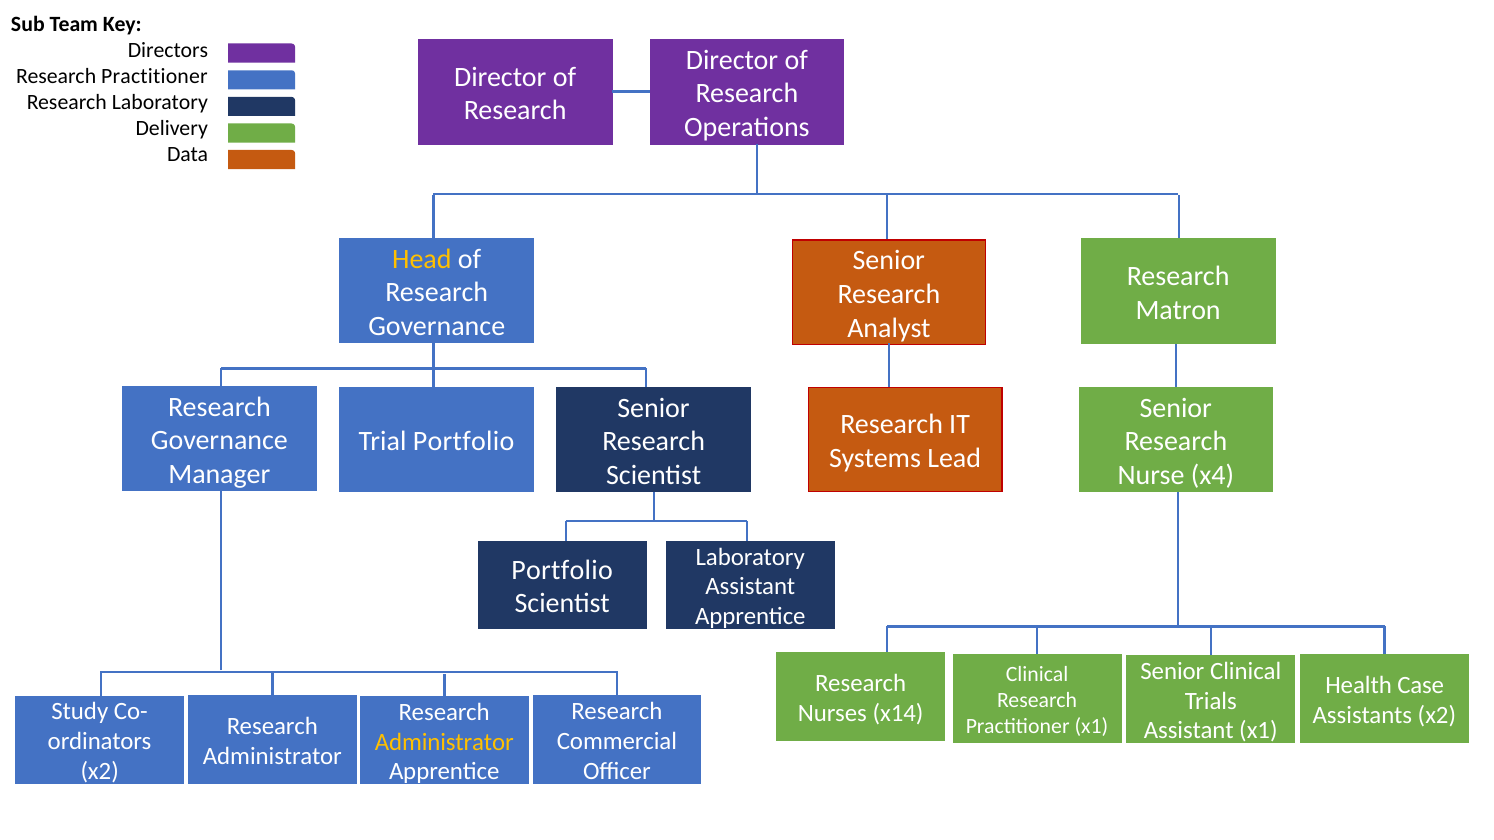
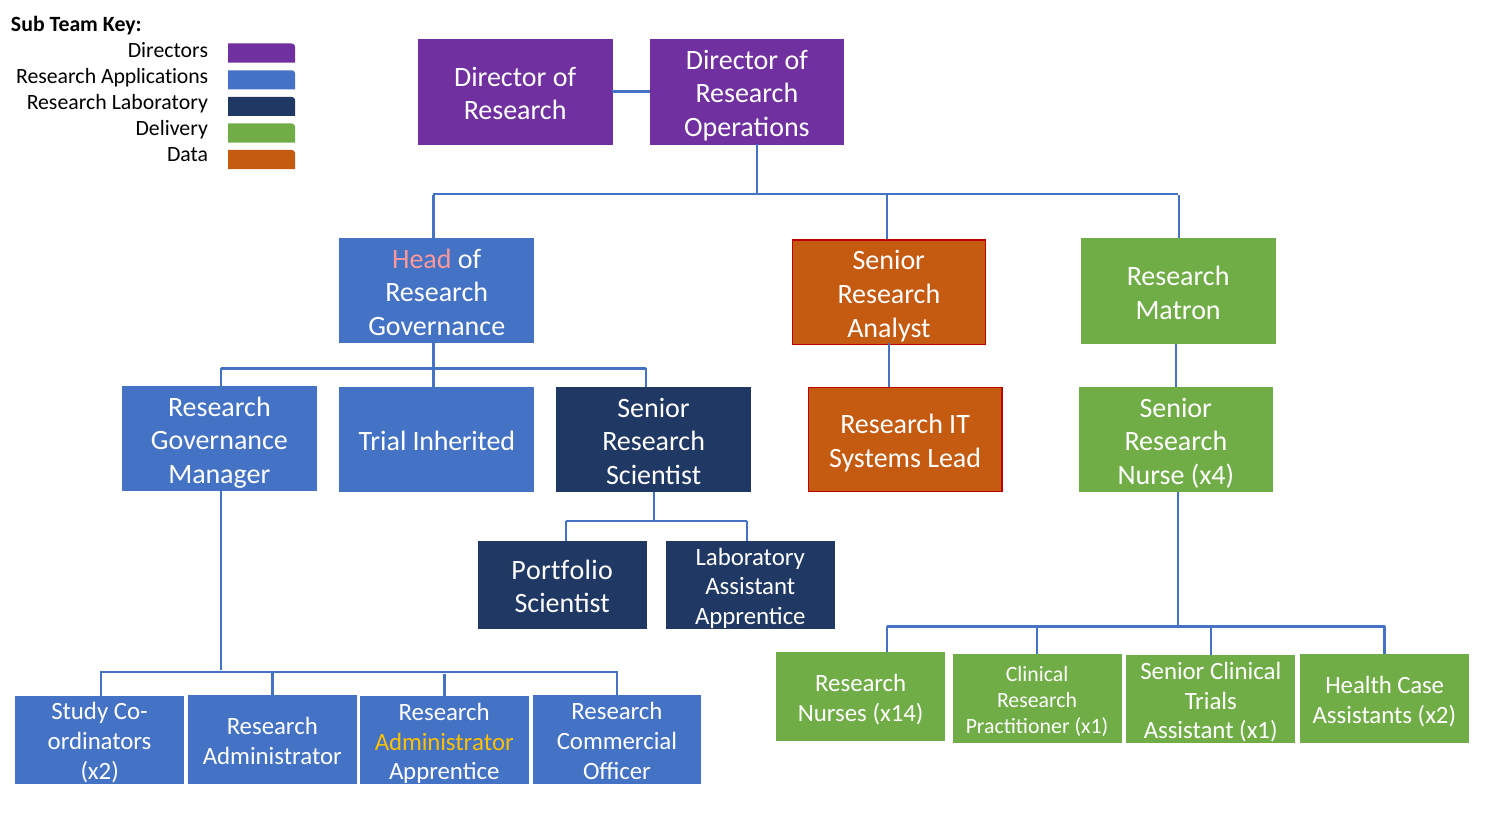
Practitioner at (154, 76): Practitioner -> Applications
Head colour: yellow -> pink
Trial Portfolio: Portfolio -> Inherited
